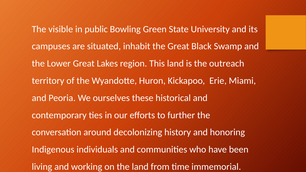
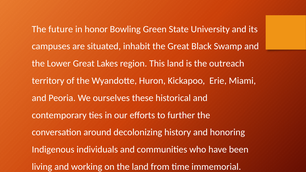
visible: visible -> future
public: public -> honor
